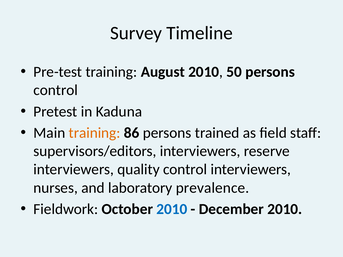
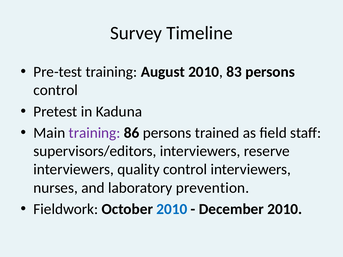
50: 50 -> 83
training at (95, 133) colour: orange -> purple
prevalence: prevalence -> prevention
